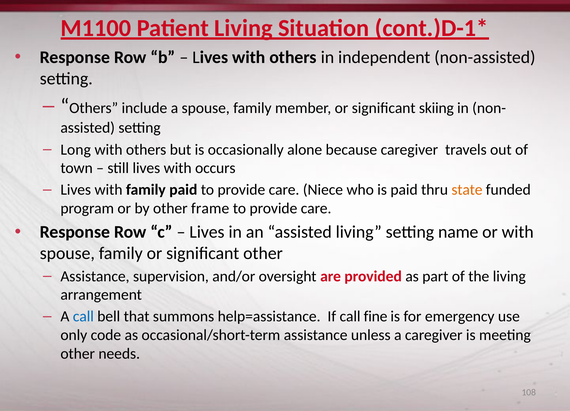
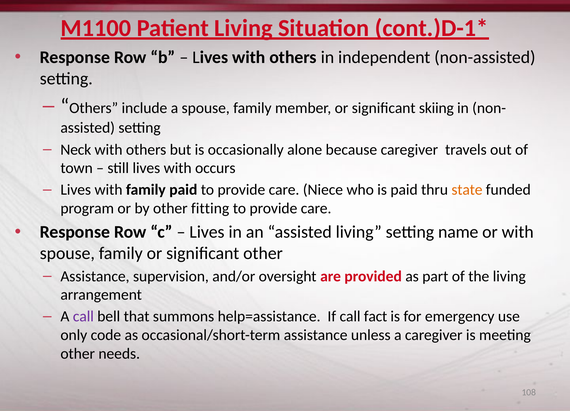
Long: Long -> Neck
frame: frame -> fitting
call at (83, 316) colour: blue -> purple
fine: fine -> fact
